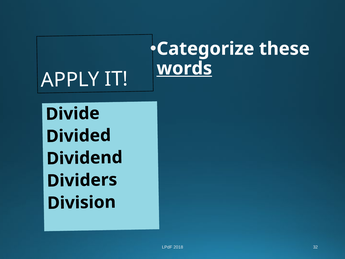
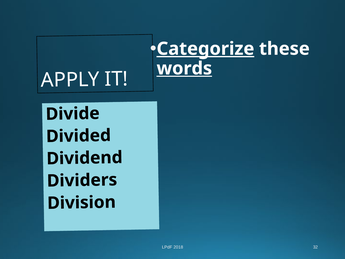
Categorize underline: none -> present
